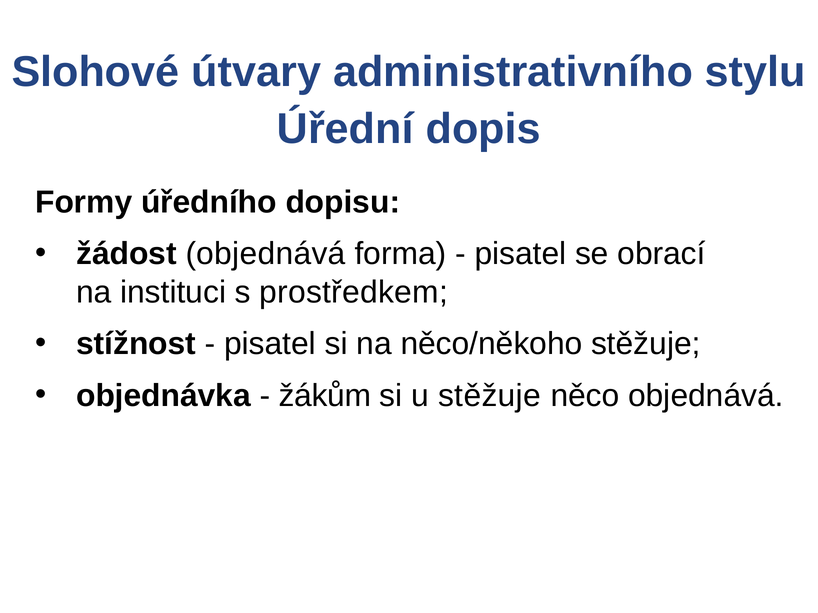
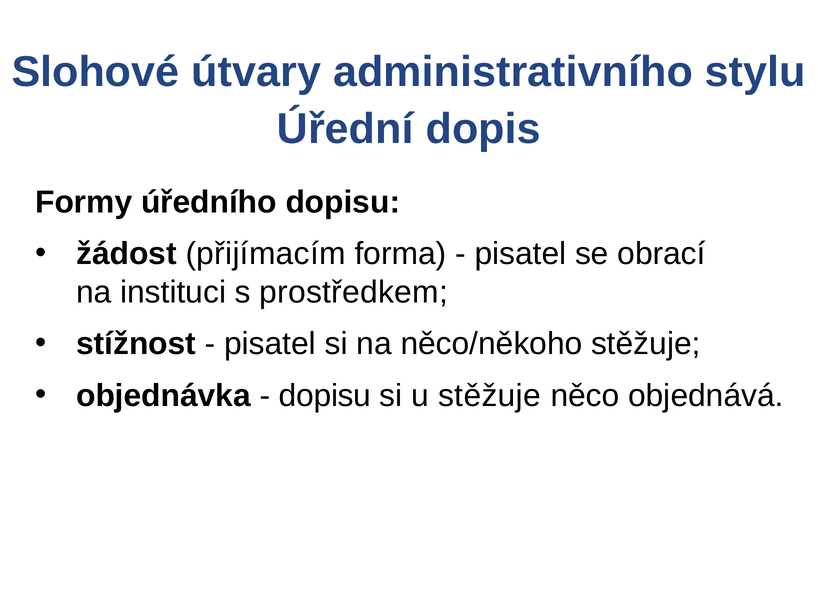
žádost objednává: objednává -> přijímacím
žákům at (325, 396): žákům -> dopisu
